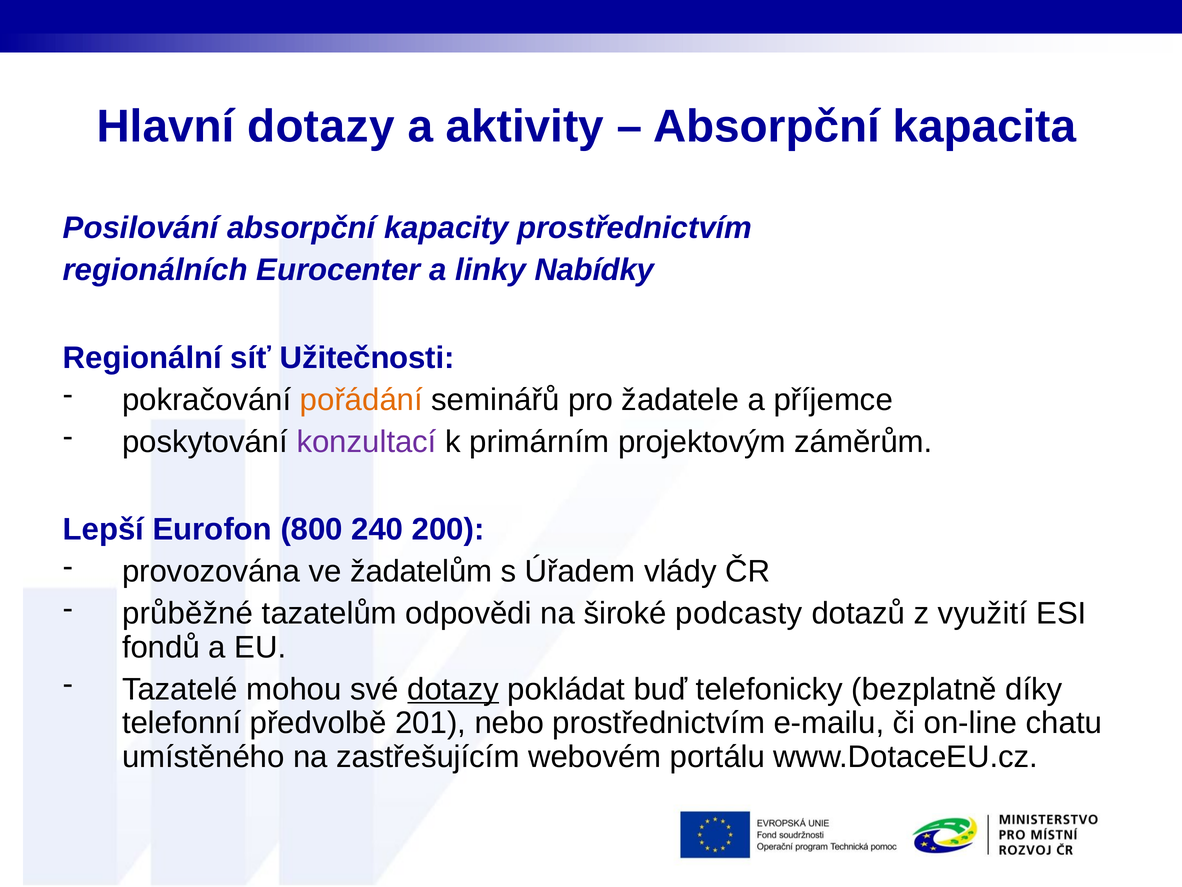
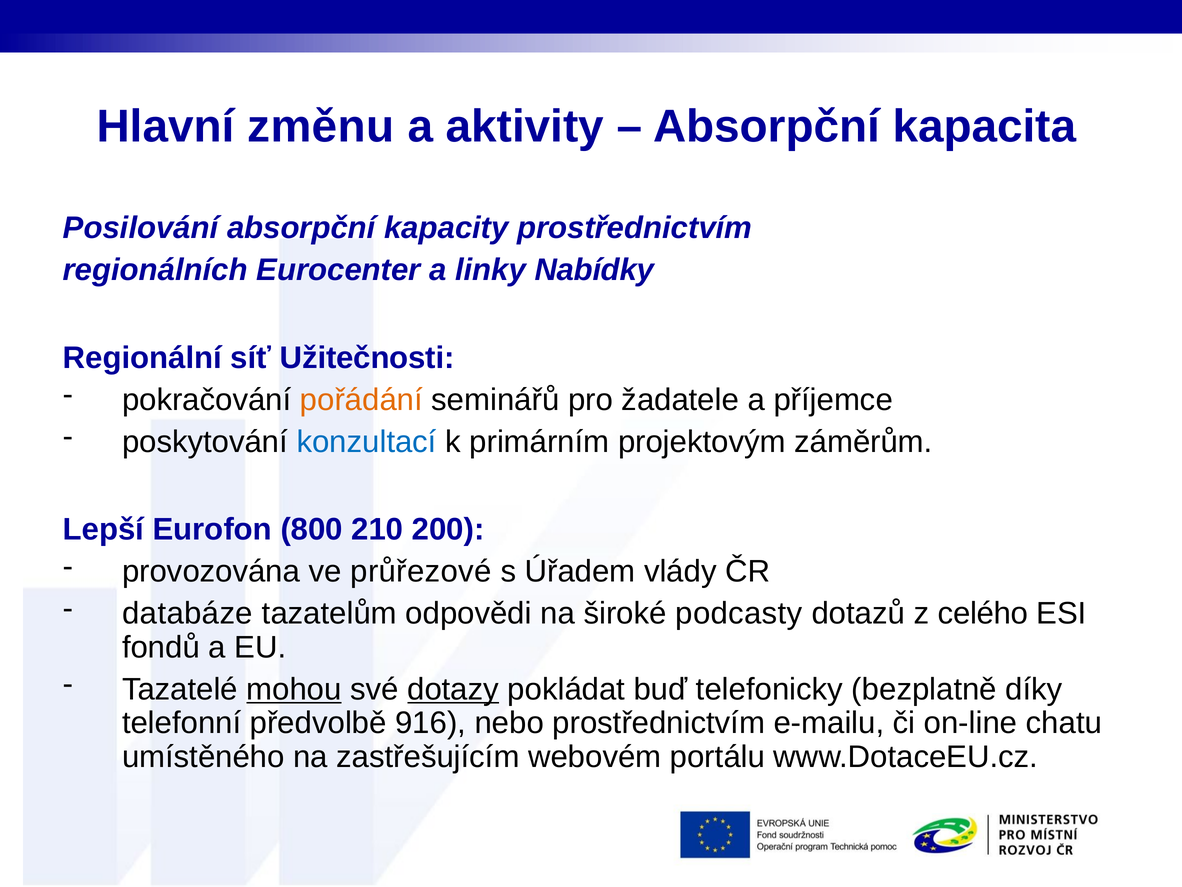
Hlavní dotazy: dotazy -> změnu
konzultací colour: purple -> blue
240: 240 -> 210
žadatelům: žadatelům -> průřezové
průběžné: průběžné -> databáze
využití: využití -> celého
mohou underline: none -> present
201: 201 -> 916
